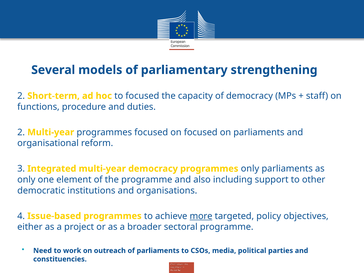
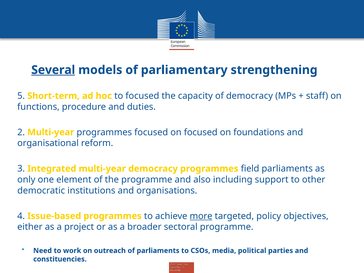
Several underline: none -> present
2 at (21, 96): 2 -> 5
on parliaments: parliaments -> foundations
programmes only: only -> field
